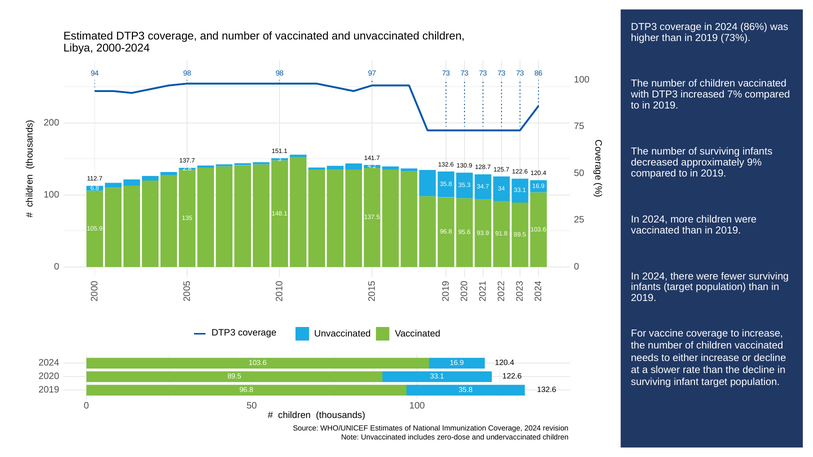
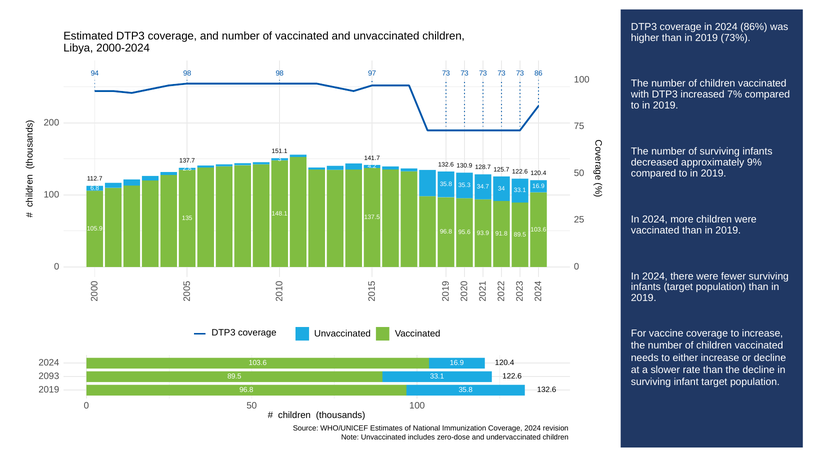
2020: 2020 -> 2093
